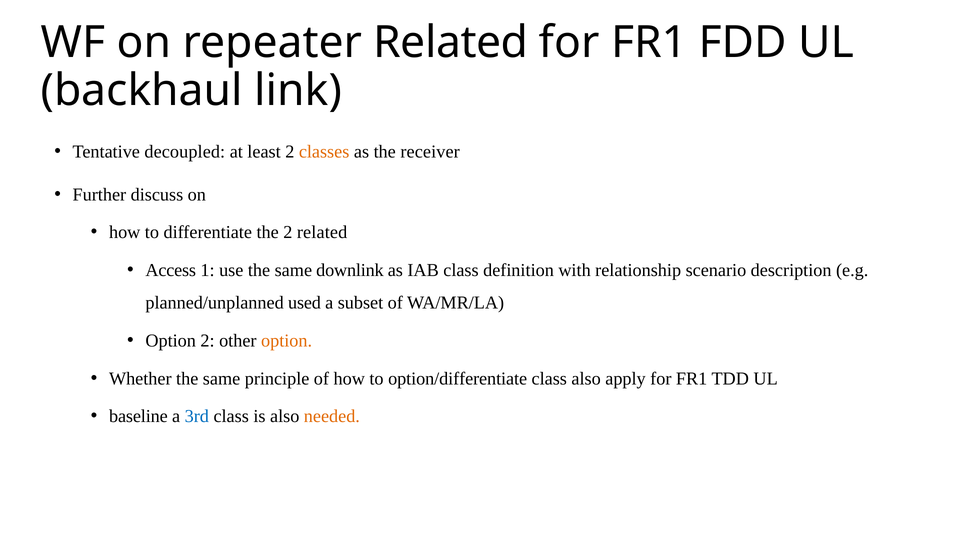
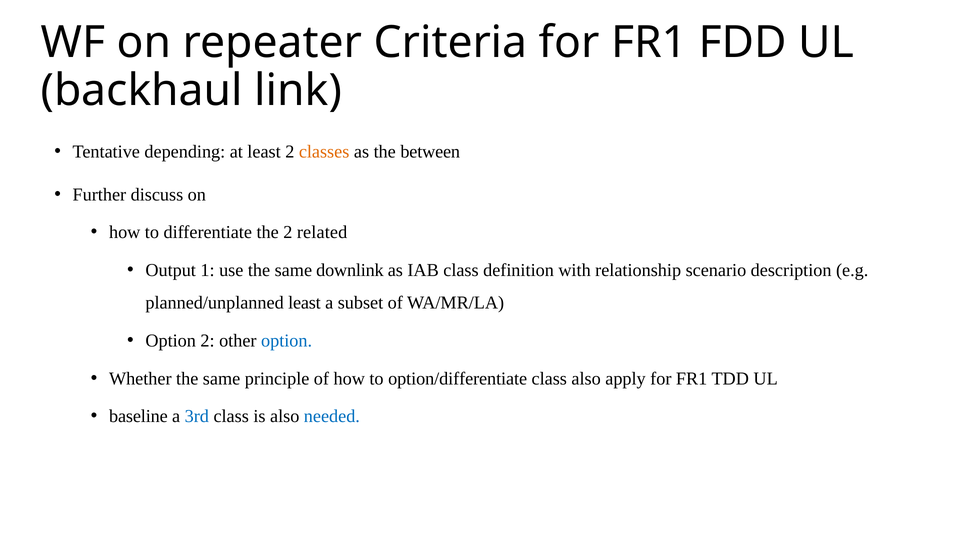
repeater Related: Related -> Criteria
decoupled: decoupled -> depending
receiver: receiver -> between
Access: Access -> Output
planned/unplanned used: used -> least
option at (287, 341) colour: orange -> blue
needed colour: orange -> blue
